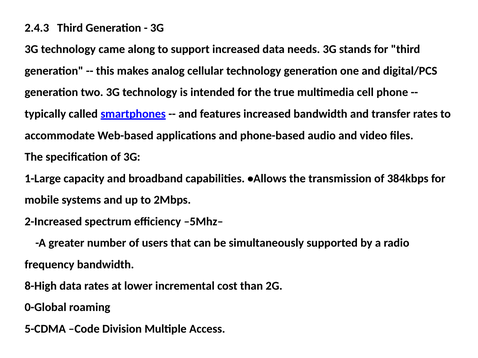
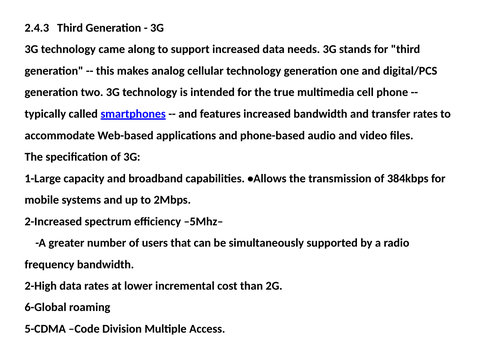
8-High: 8-High -> 2-High
0-Global: 0-Global -> 6-Global
